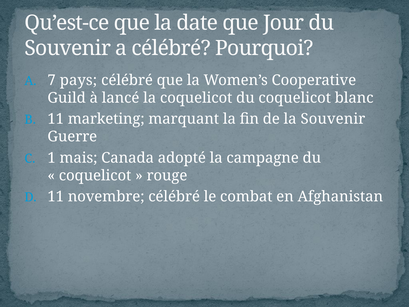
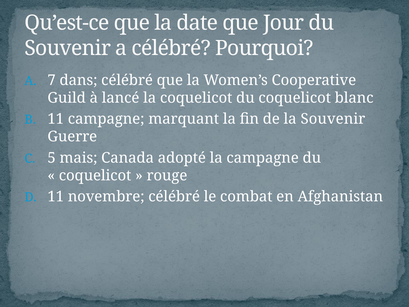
pays: pays -> dans
11 marketing: marketing -> campagne
1: 1 -> 5
